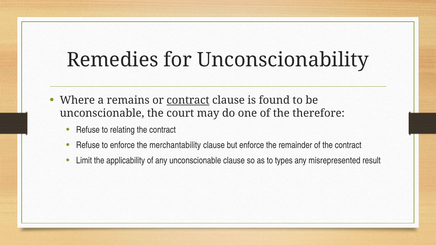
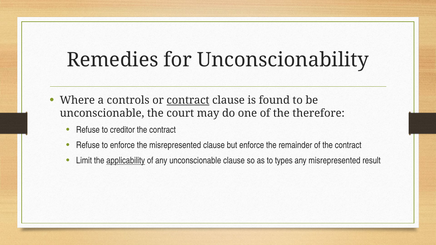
remains: remains -> controls
relating: relating -> creditor
the merchantability: merchantability -> misrepresented
applicability underline: none -> present
